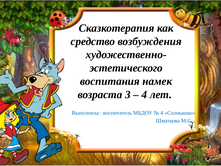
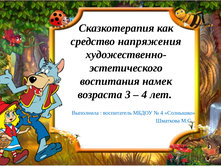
возбуждения: возбуждения -> напряжения
